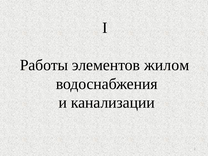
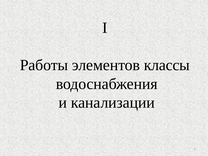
жилом: жилом -> классы
